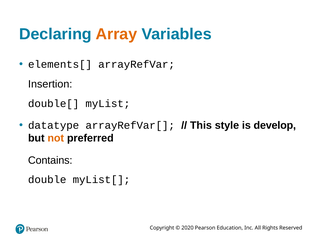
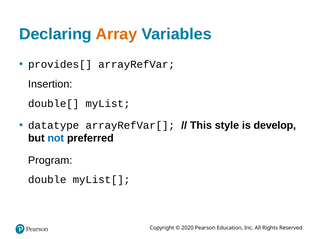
elements[: elements[ -> provides[
not colour: orange -> blue
Contains: Contains -> Program
